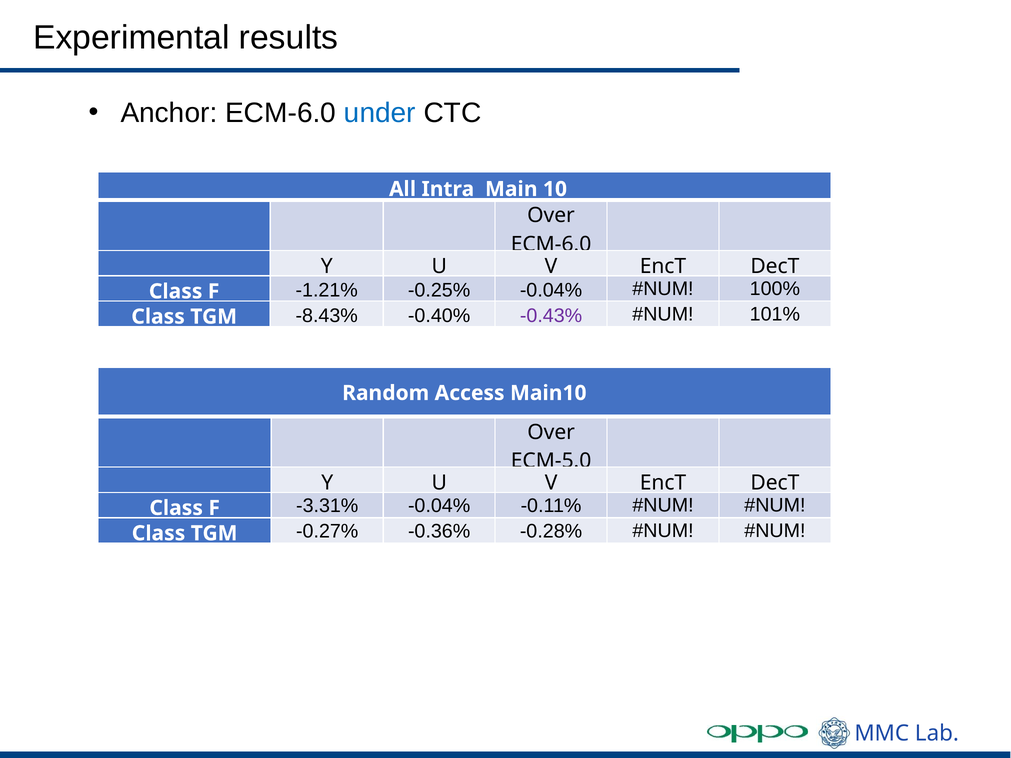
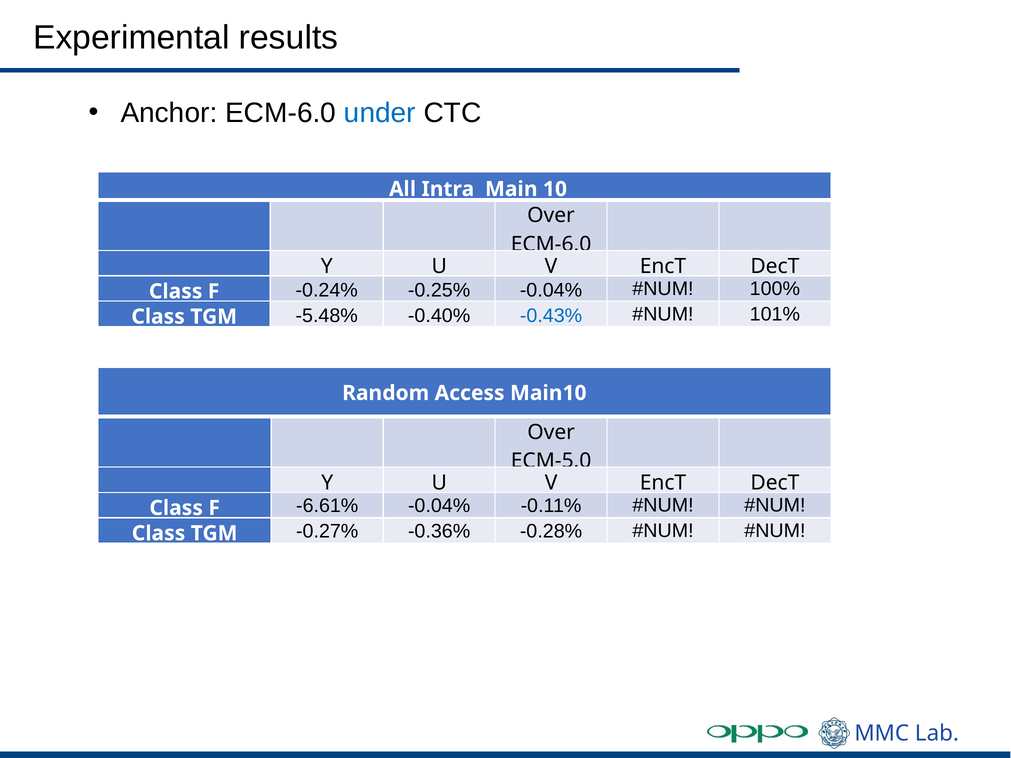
-1.21%: -1.21% -> -0.24%
-8.43%: -8.43% -> -5.48%
-0.43% colour: purple -> blue
-3.31%: -3.31% -> -6.61%
